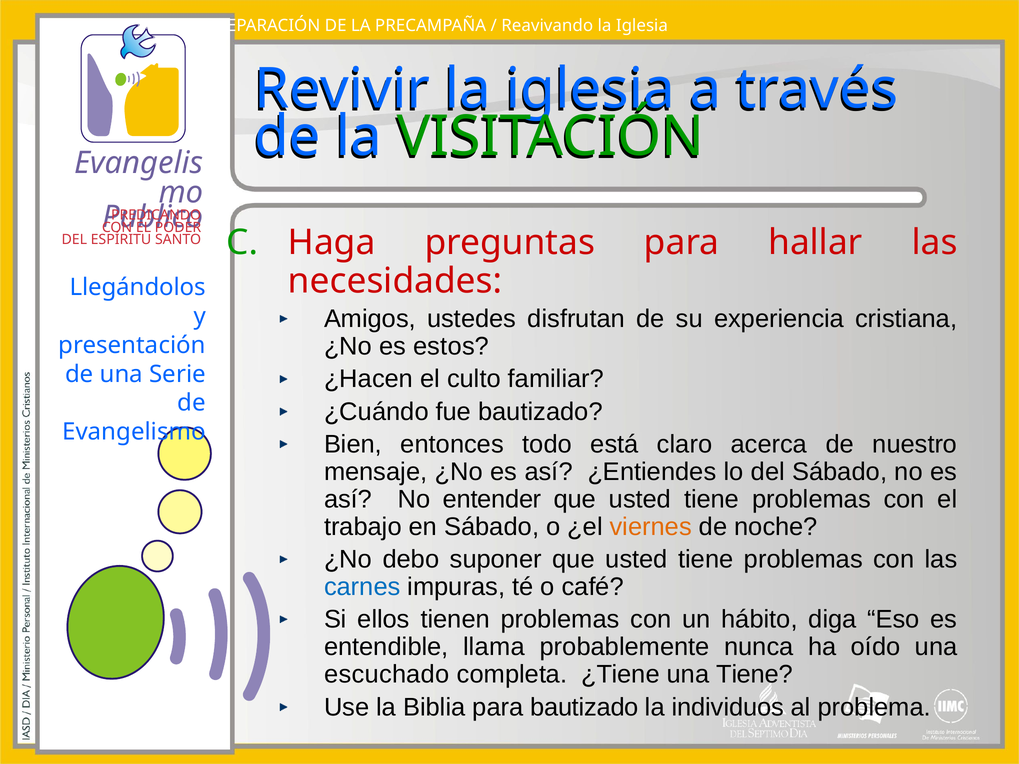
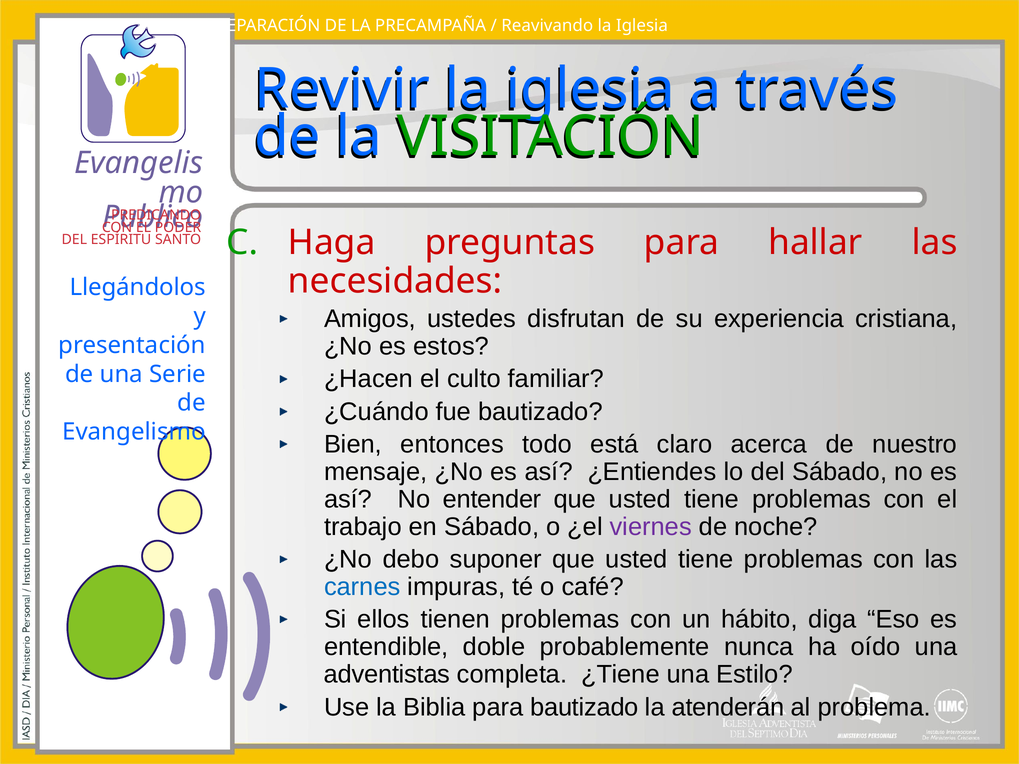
viernes colour: orange -> purple
llama: llama -> doble
escuchado: escuchado -> adventistas
una Tiene: Tiene -> Estilo
individuos: individuos -> atenderán
